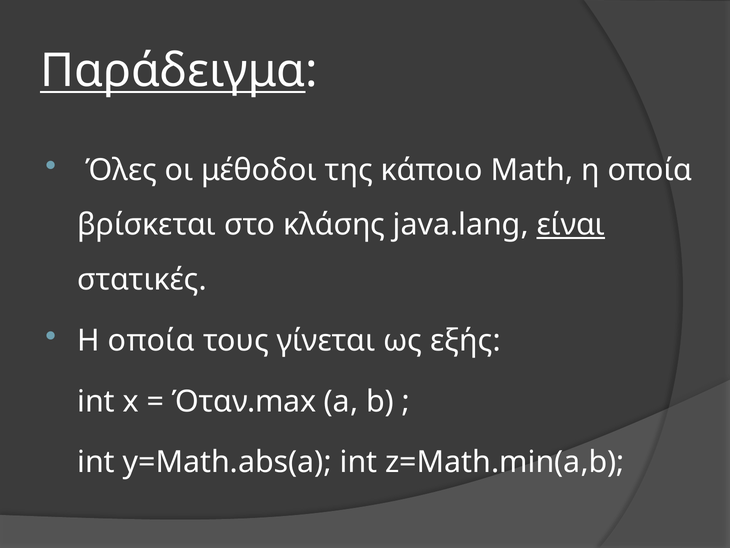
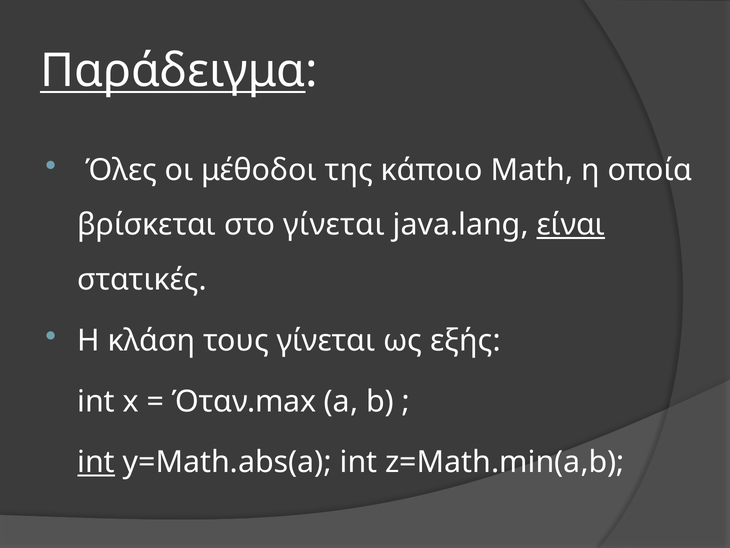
στο κλάσης: κλάσης -> γίνεται
οποία at (151, 340): οποία -> κλάση
int at (96, 462) underline: none -> present
